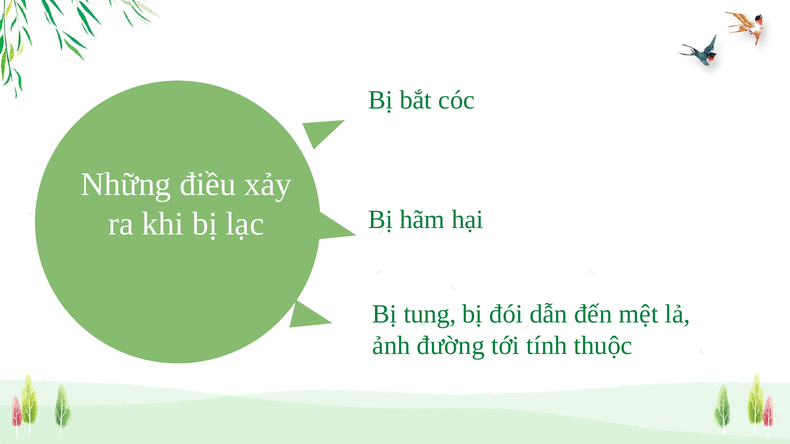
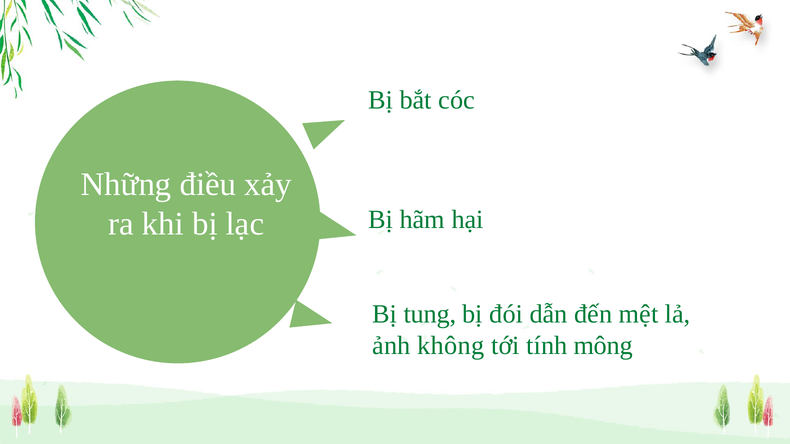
đường: đường -> không
thuộc: thuộc -> mông
